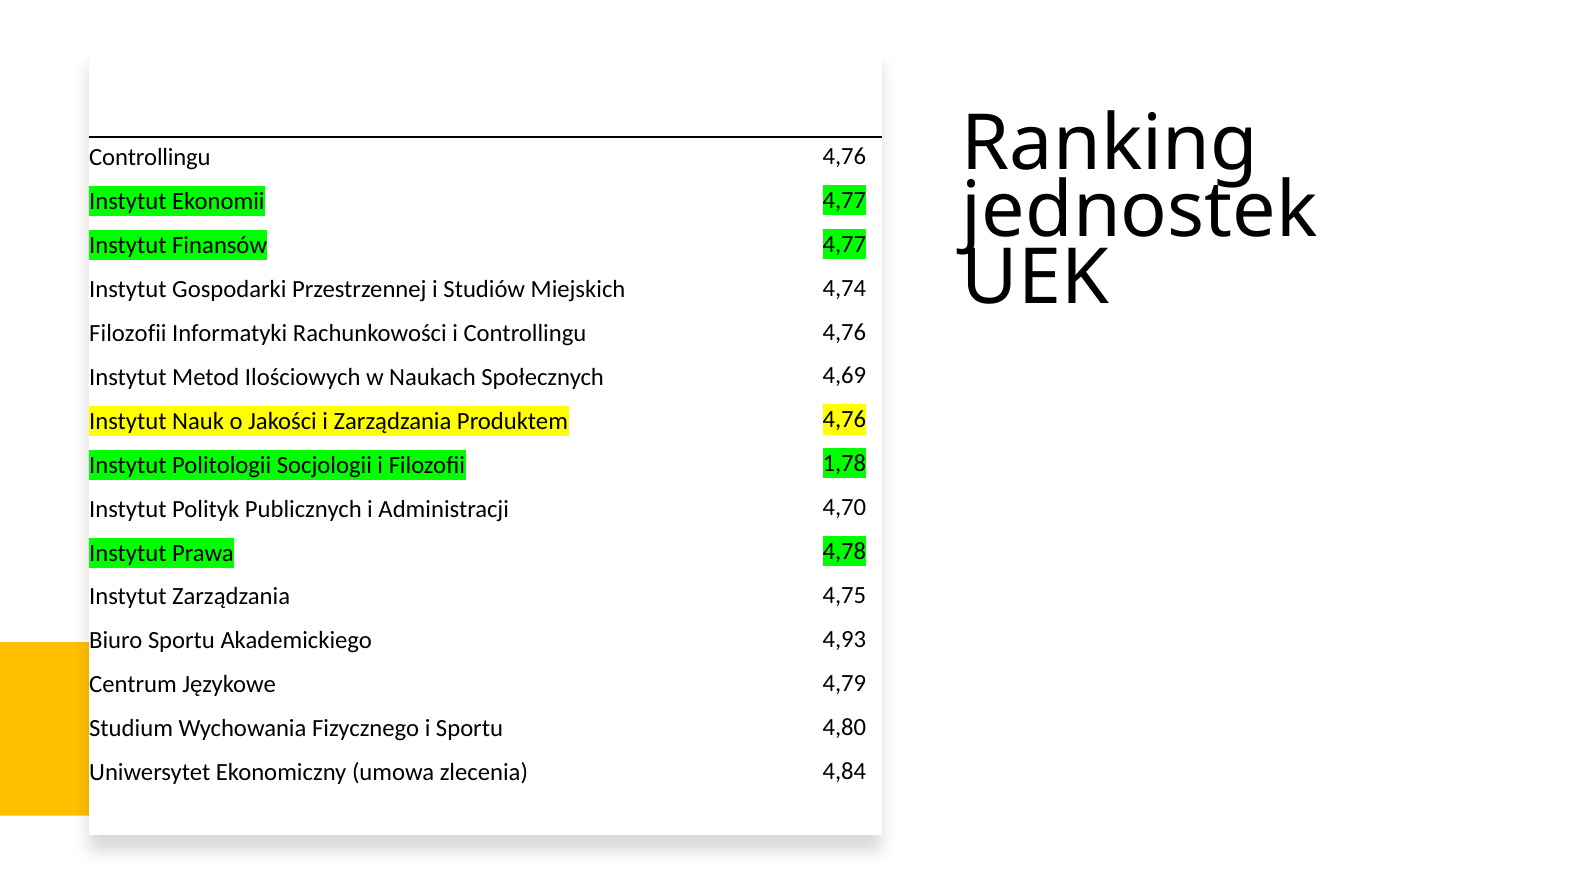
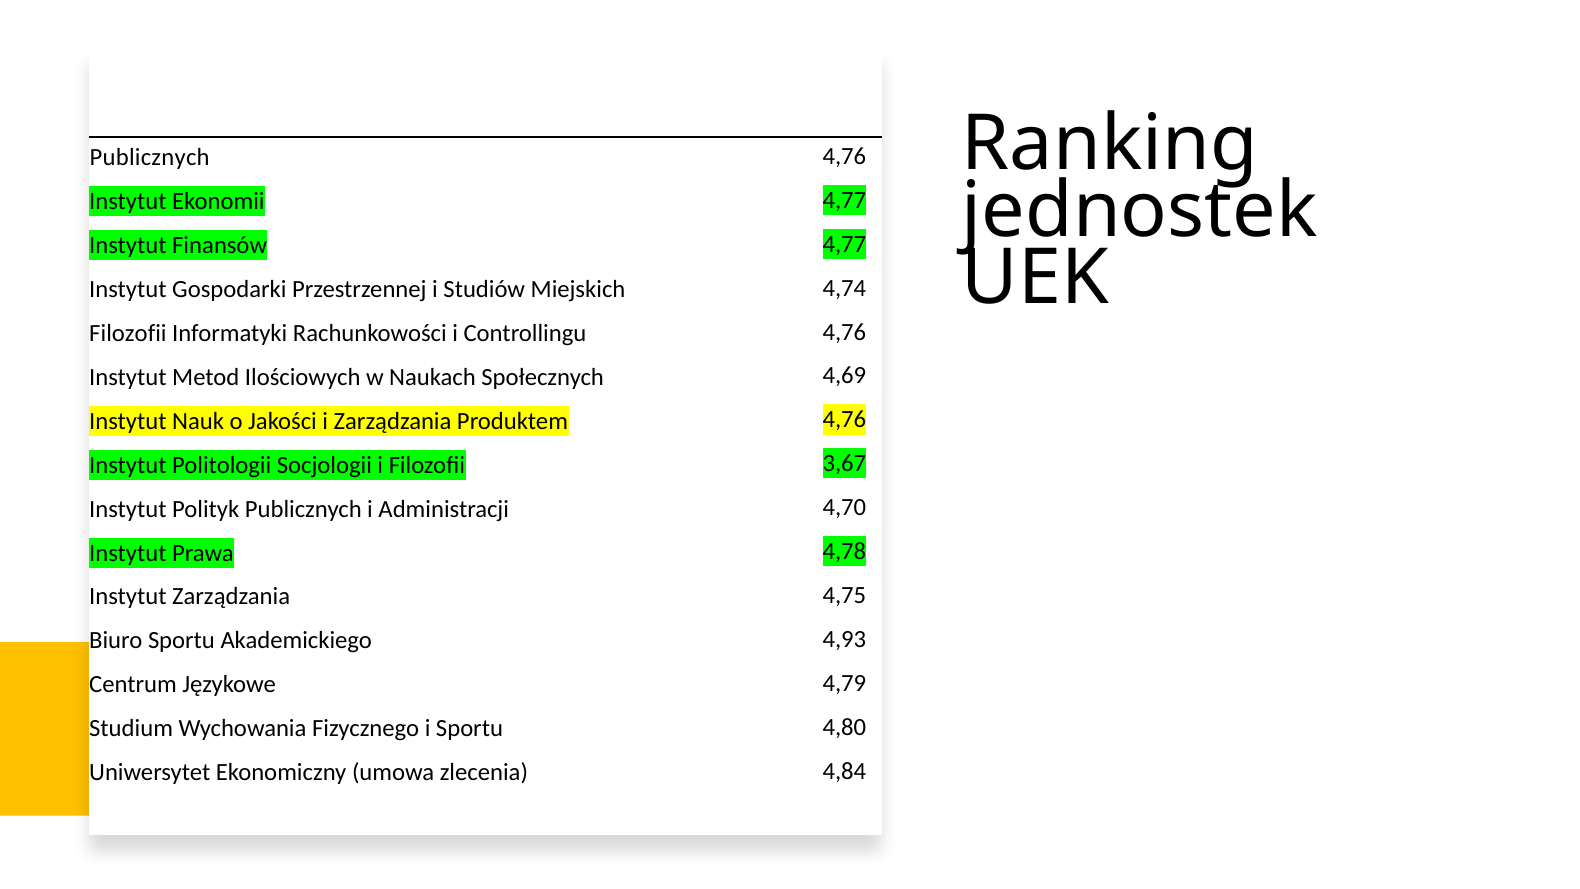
Controllingu at (150, 158): Controllingu -> Publicznych
1,78: 1,78 -> 3,67
